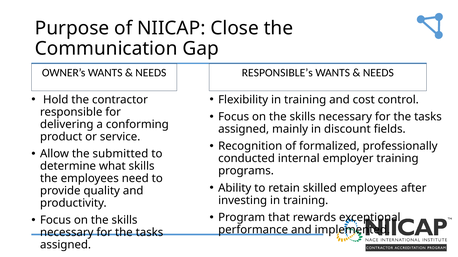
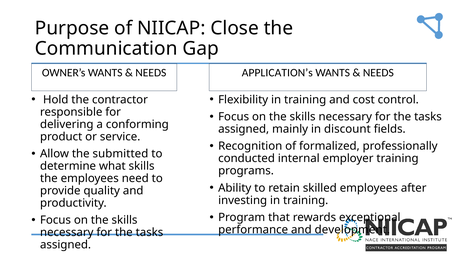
RESPONSIBLE’s: RESPONSIBLE’s -> APPLICATION’s
implemented: implemented -> development
